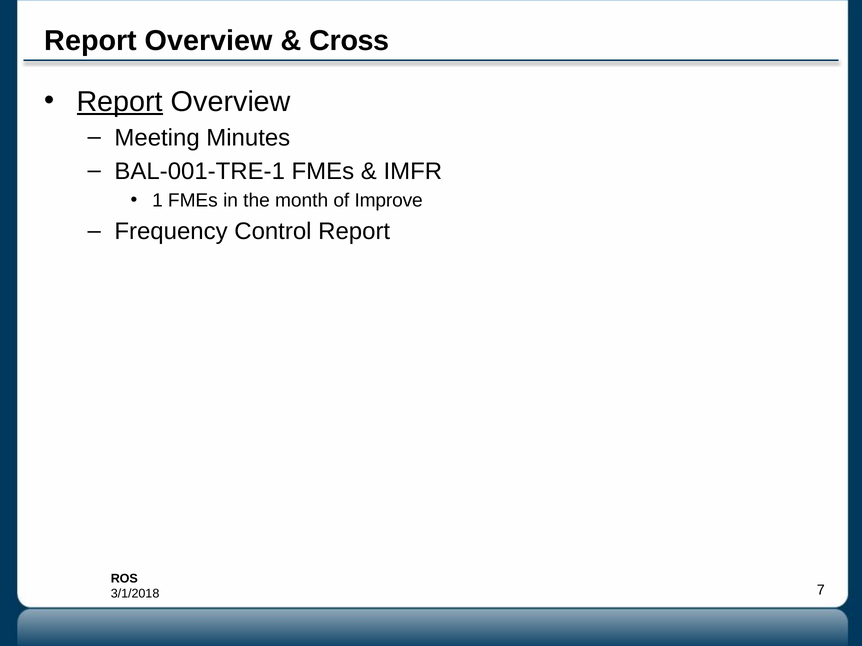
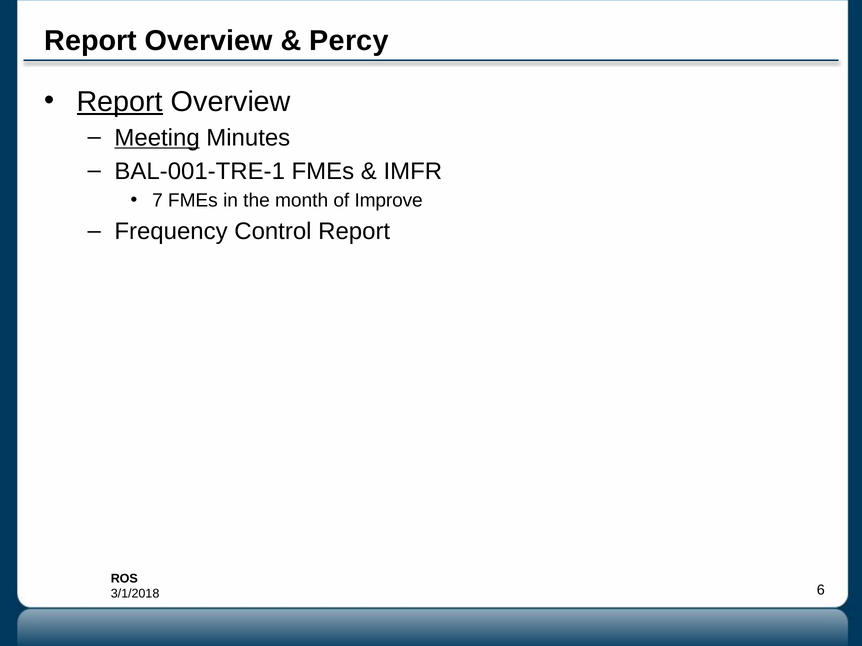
Cross: Cross -> Percy
Meeting underline: none -> present
1: 1 -> 7
7: 7 -> 6
